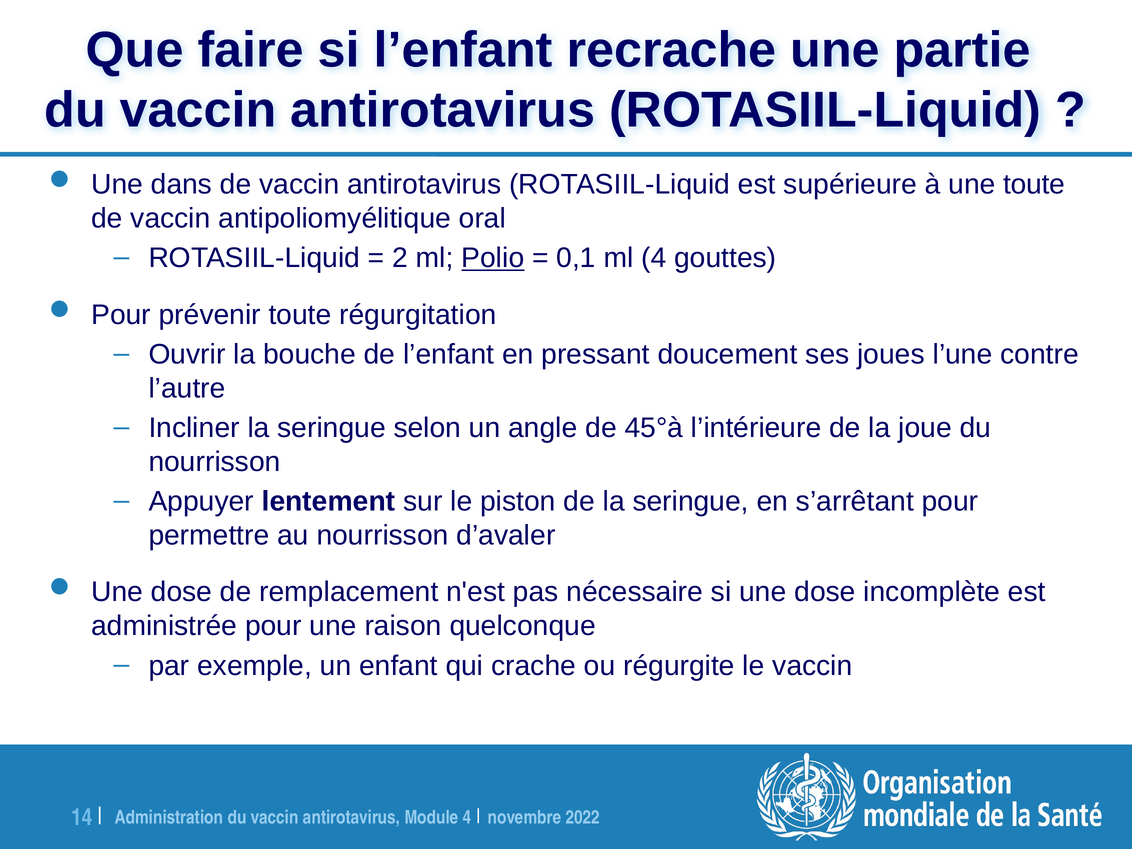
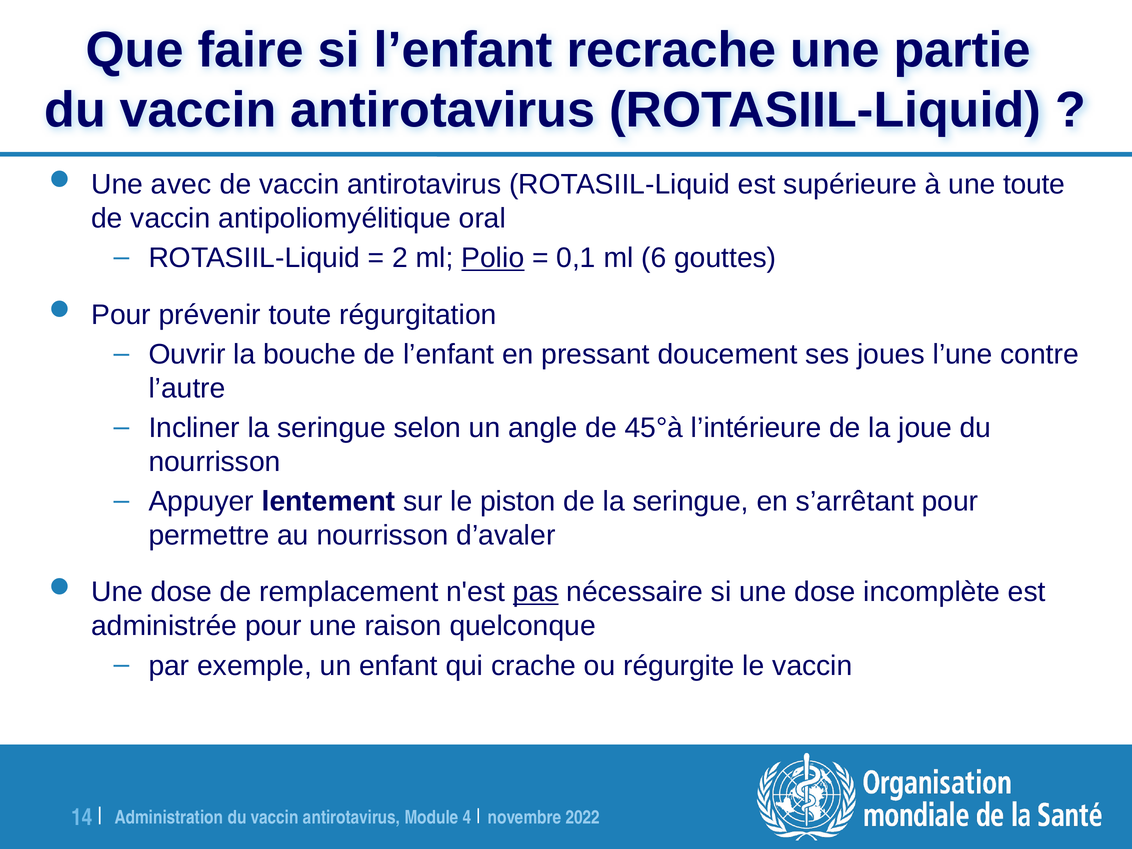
dans: dans -> avec
ml 4: 4 -> 6
pas underline: none -> present
